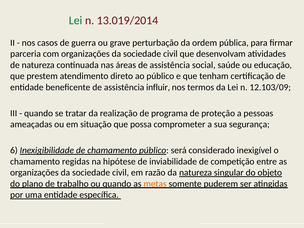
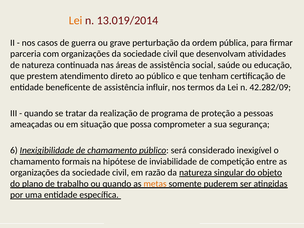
Lei at (76, 20) colour: green -> orange
12.103/09: 12.103/09 -> 42.282/09
regidas: regidas -> formais
